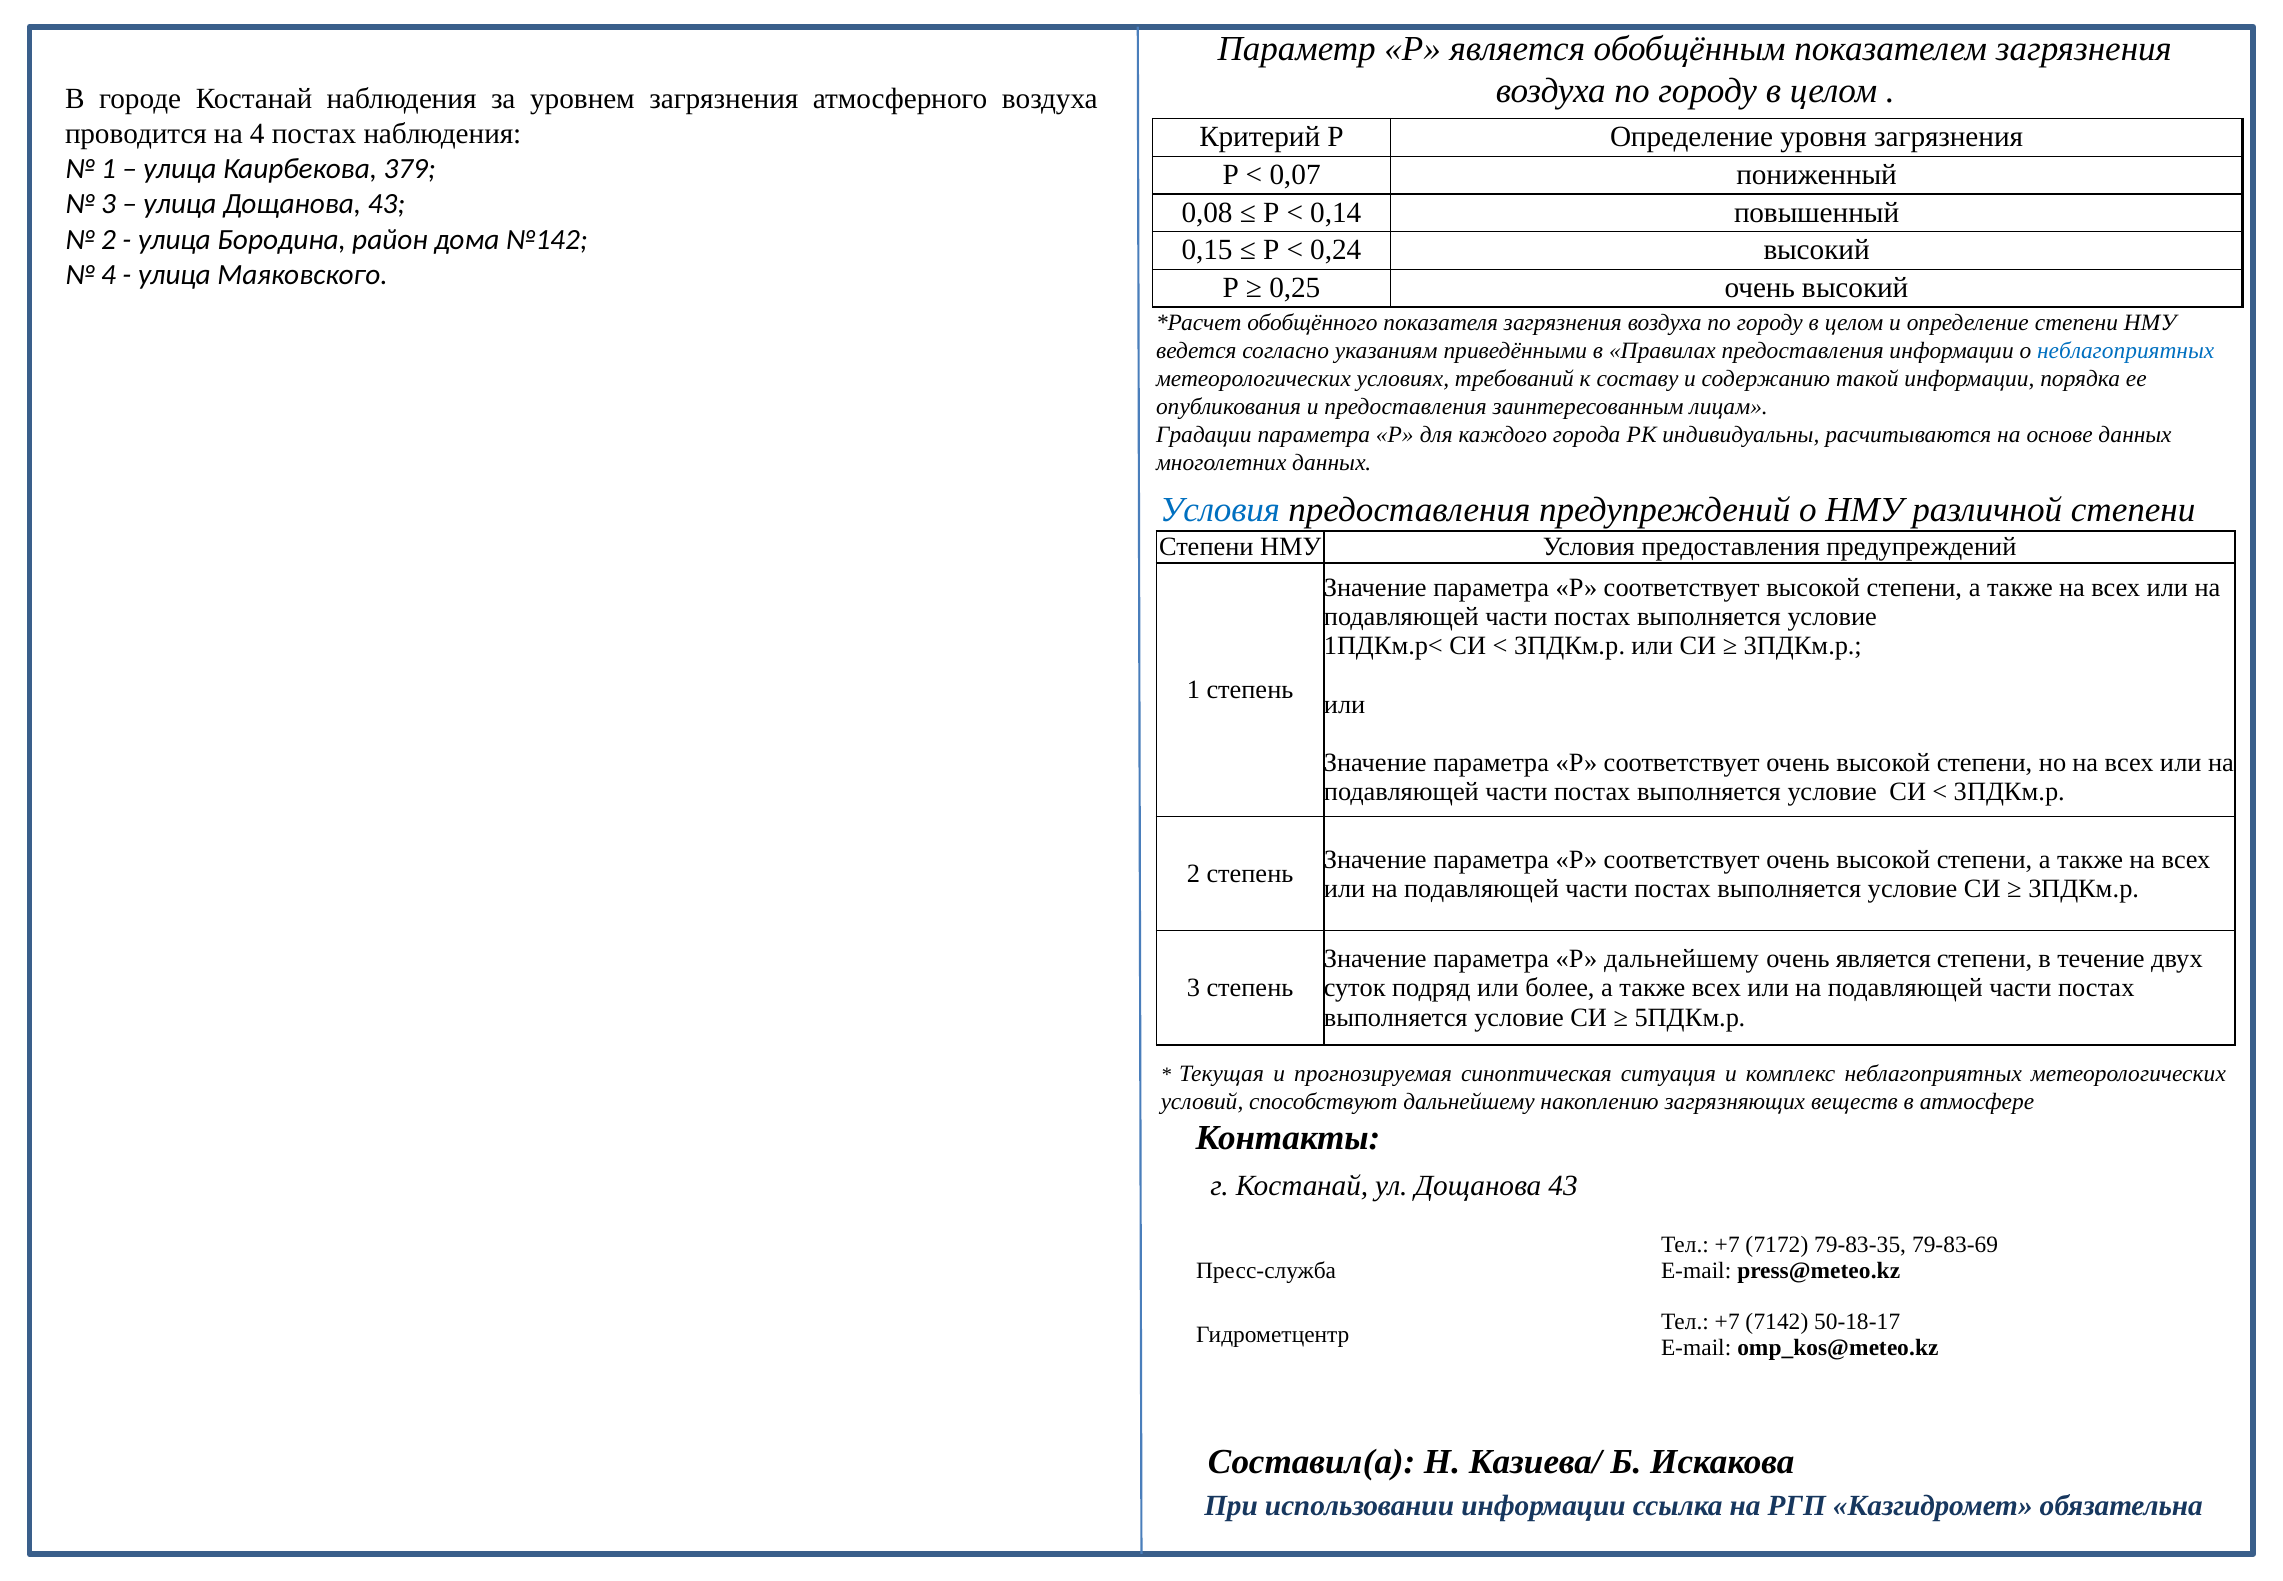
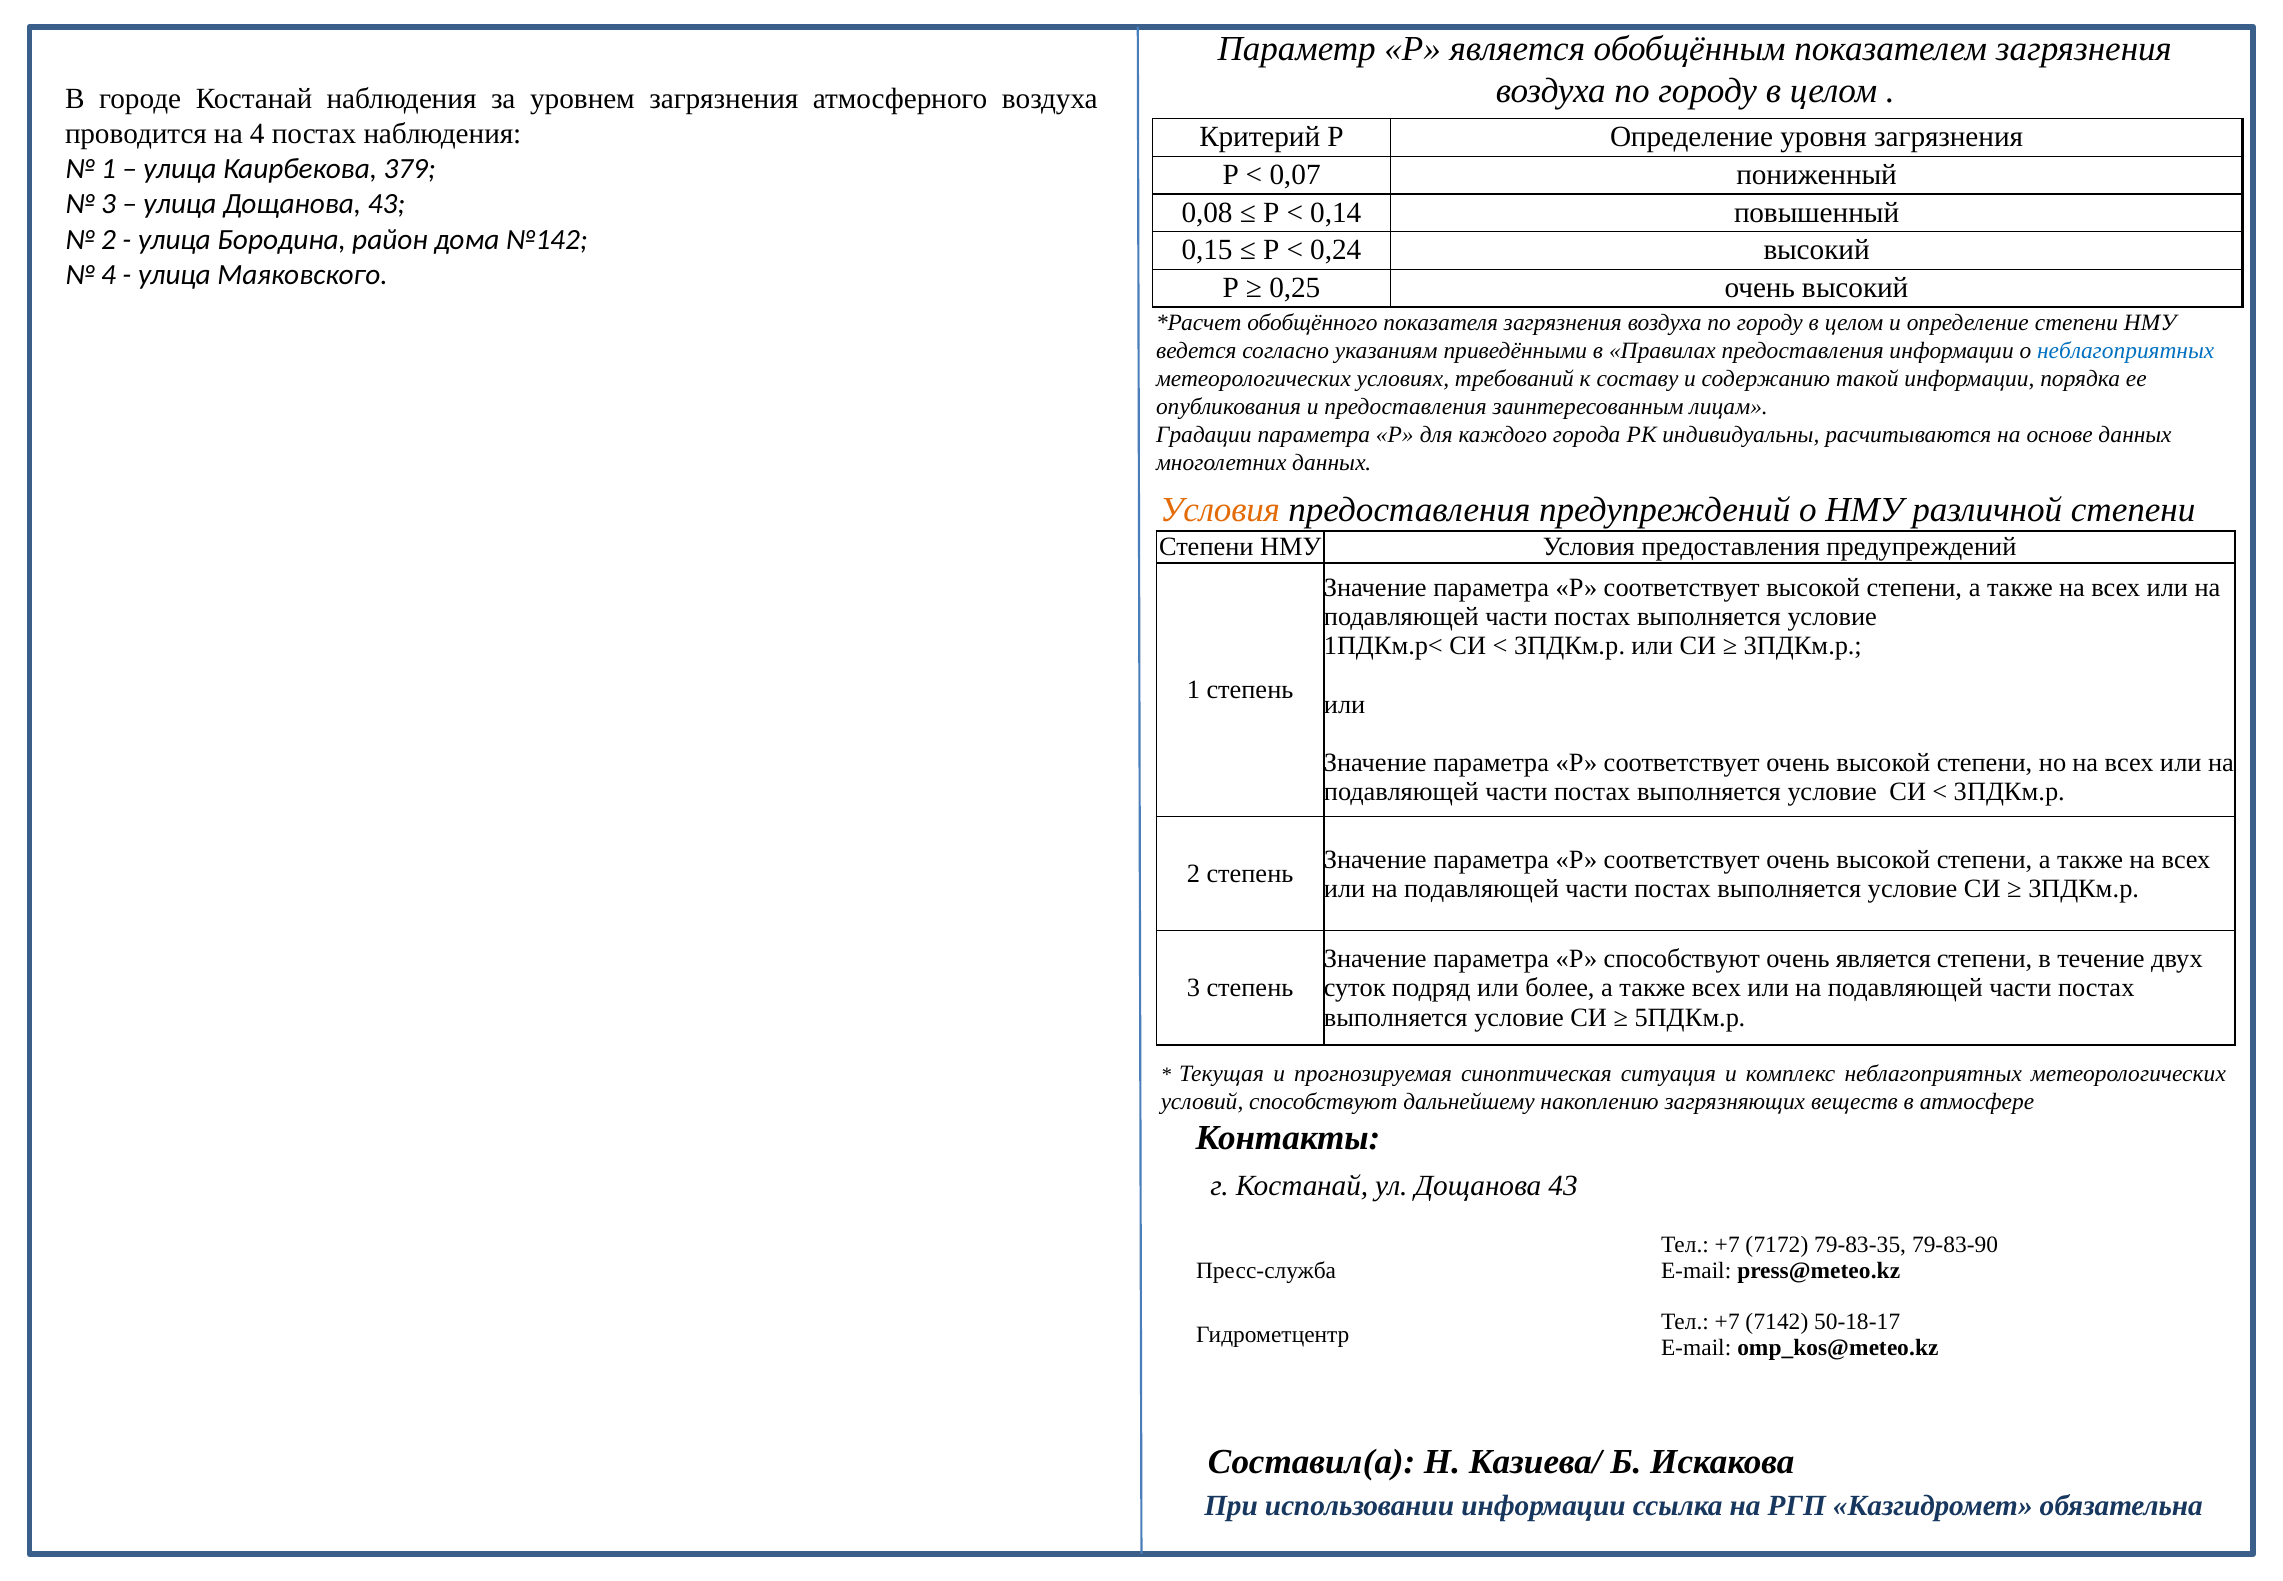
Условия at (1220, 510) colour: blue -> orange
Р дальнейшему: дальнейшему -> способствуют
79-83-69: 79-83-69 -> 79-83-90
